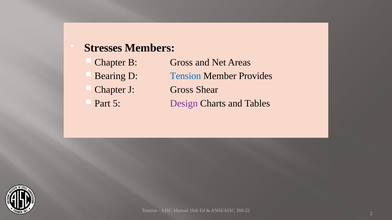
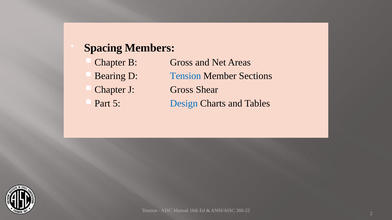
Stresses: Stresses -> Spacing
Provides: Provides -> Sections
Design colour: purple -> blue
